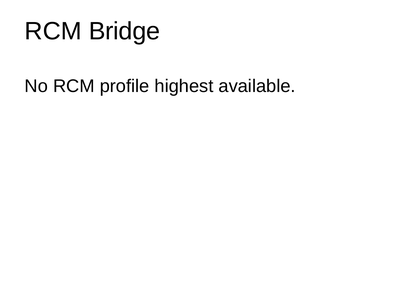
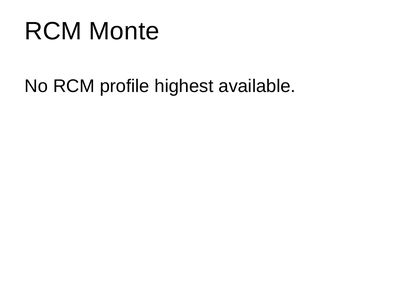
Bridge: Bridge -> Monte
